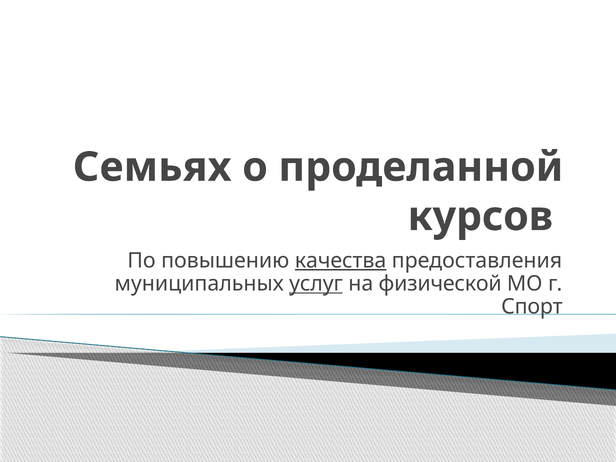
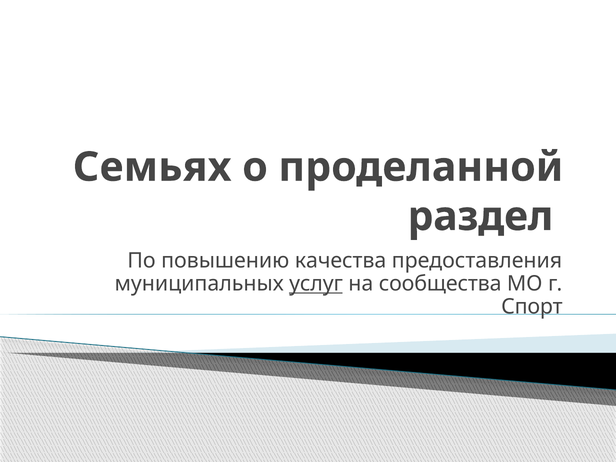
курсов: курсов -> раздел
качества underline: present -> none
физической: физической -> сообщества
